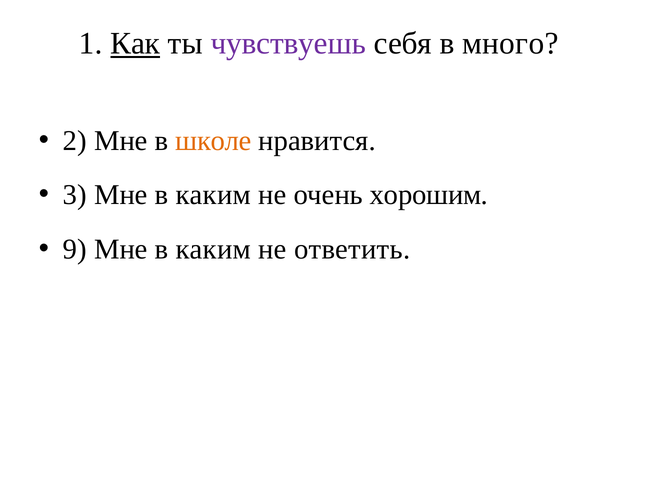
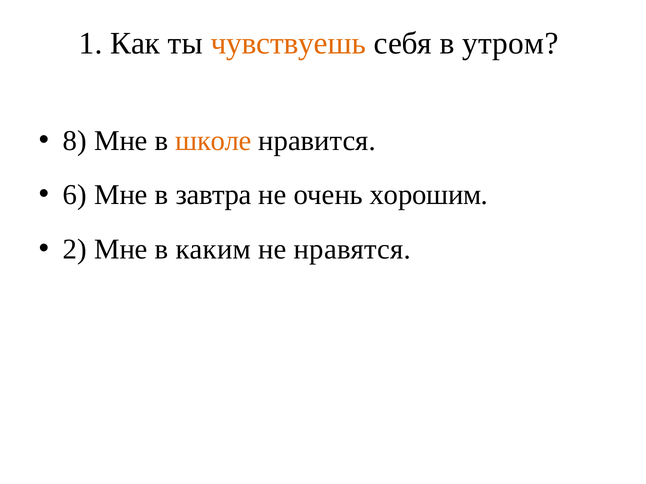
Как underline: present -> none
чувствуешь colour: purple -> orange
много: много -> утром
2: 2 -> 8
3: 3 -> 6
каким at (213, 195): каким -> завтра
9: 9 -> 2
ответить: ответить -> нравятся
